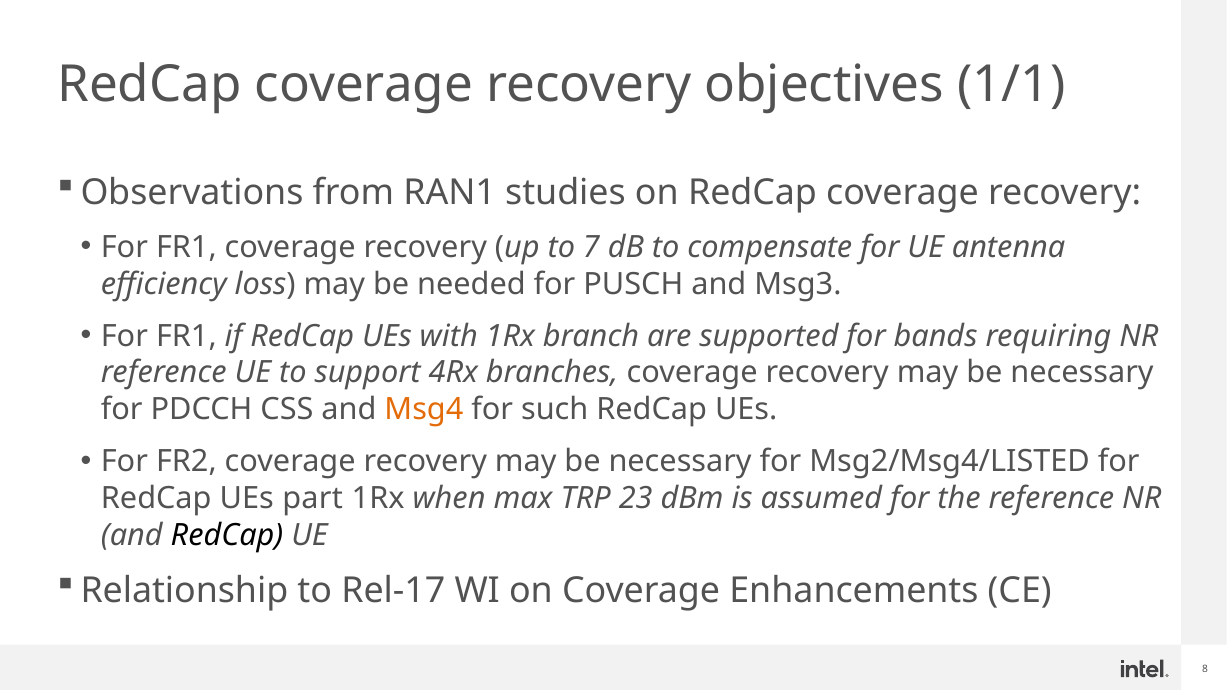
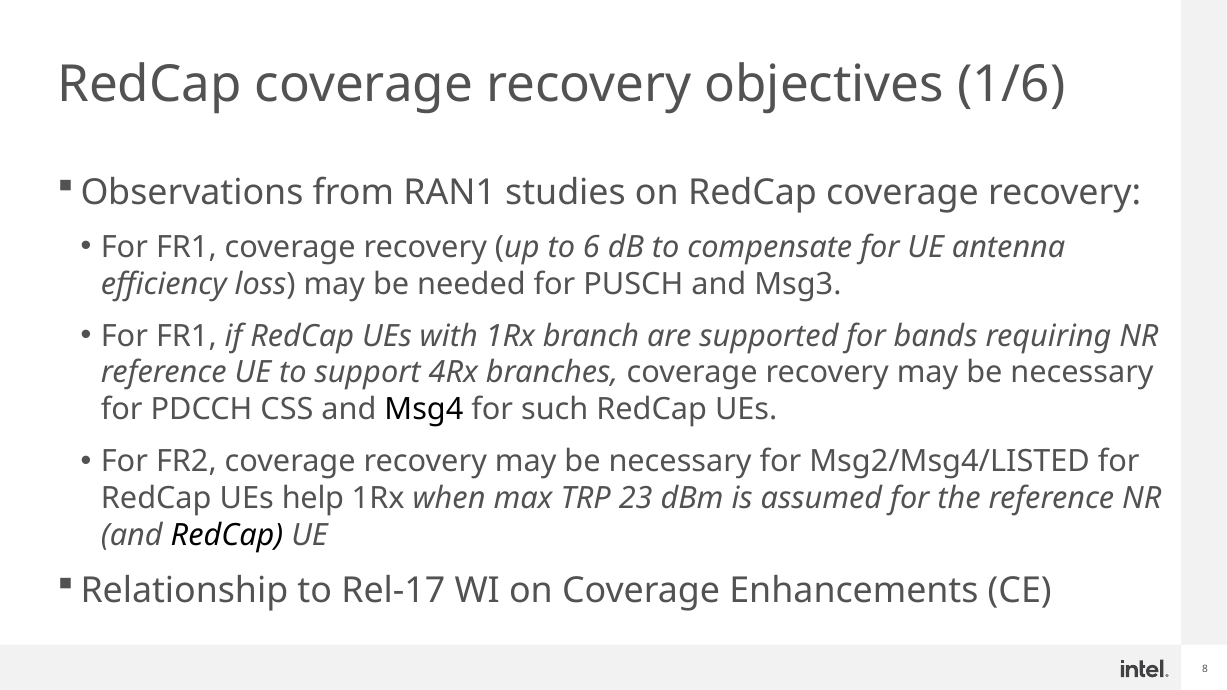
1/1: 1/1 -> 1/6
7: 7 -> 6
Msg4 colour: orange -> black
part: part -> help
